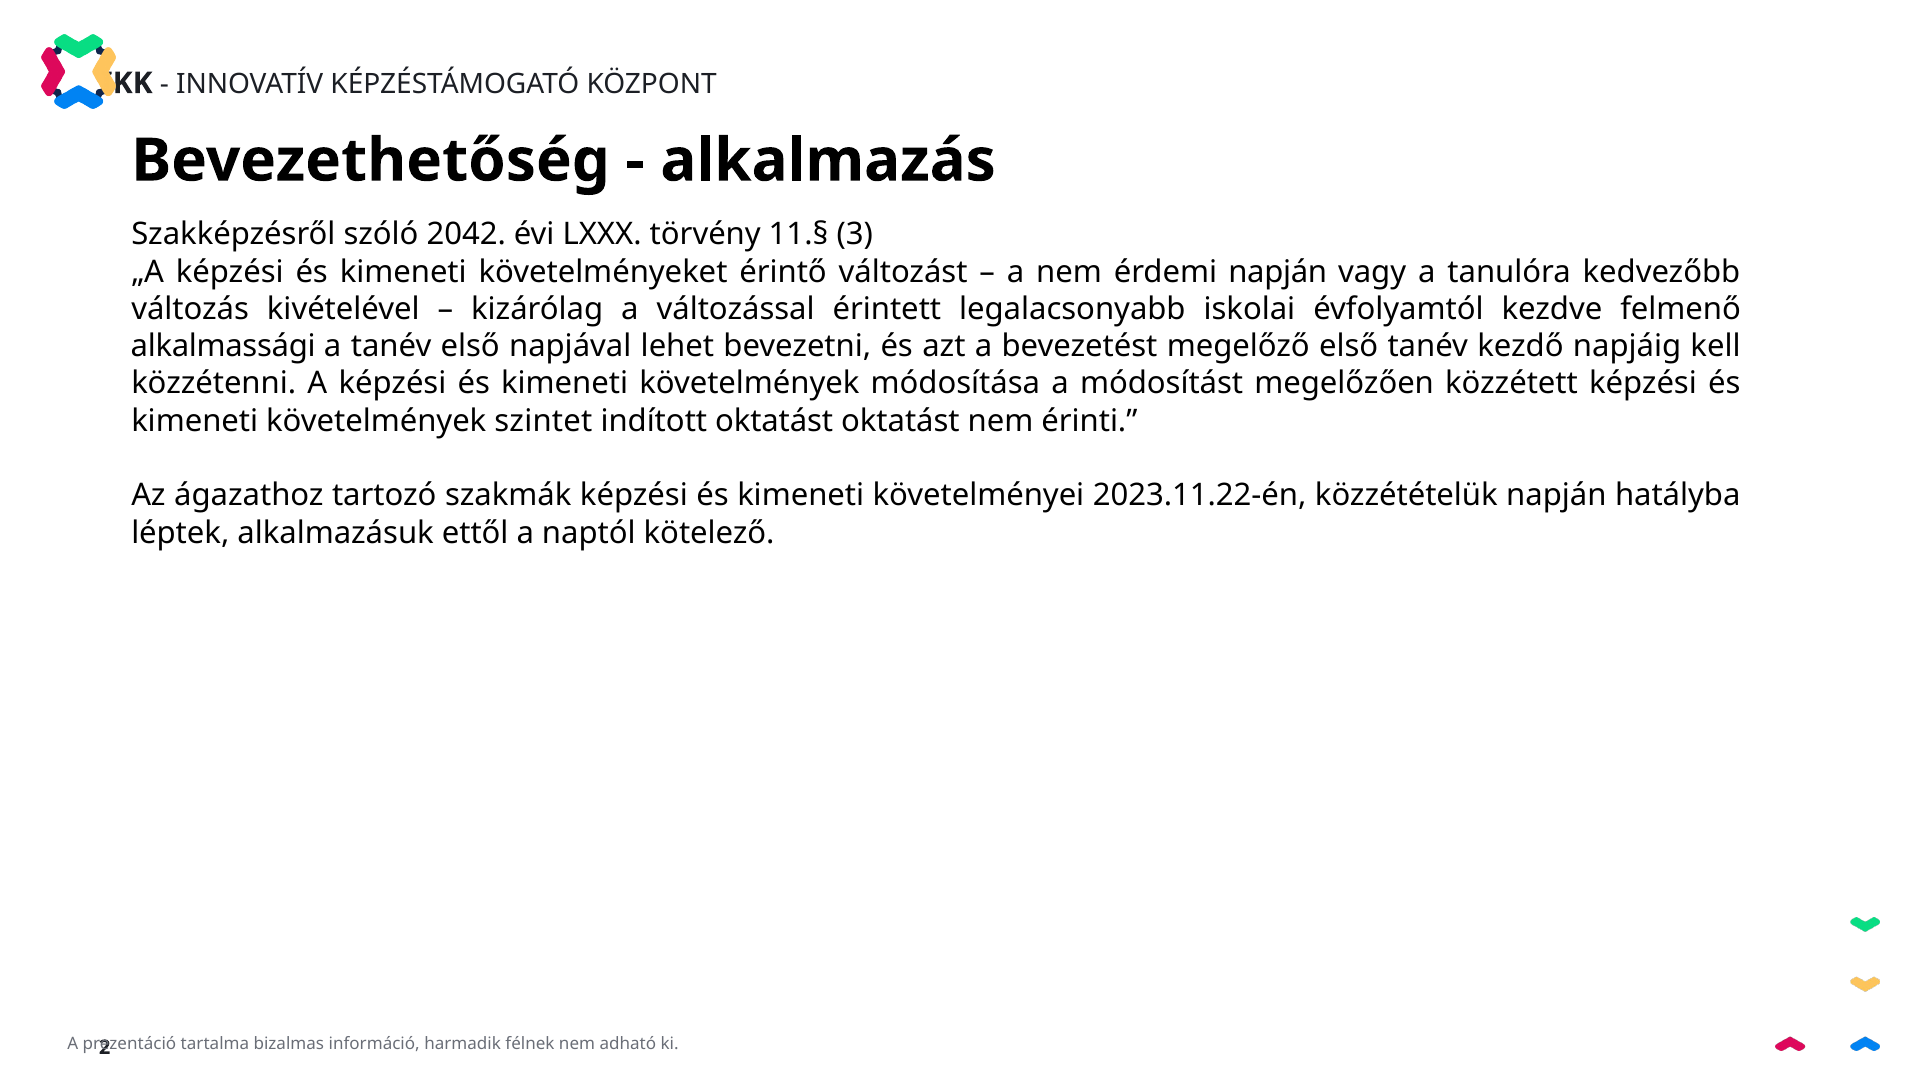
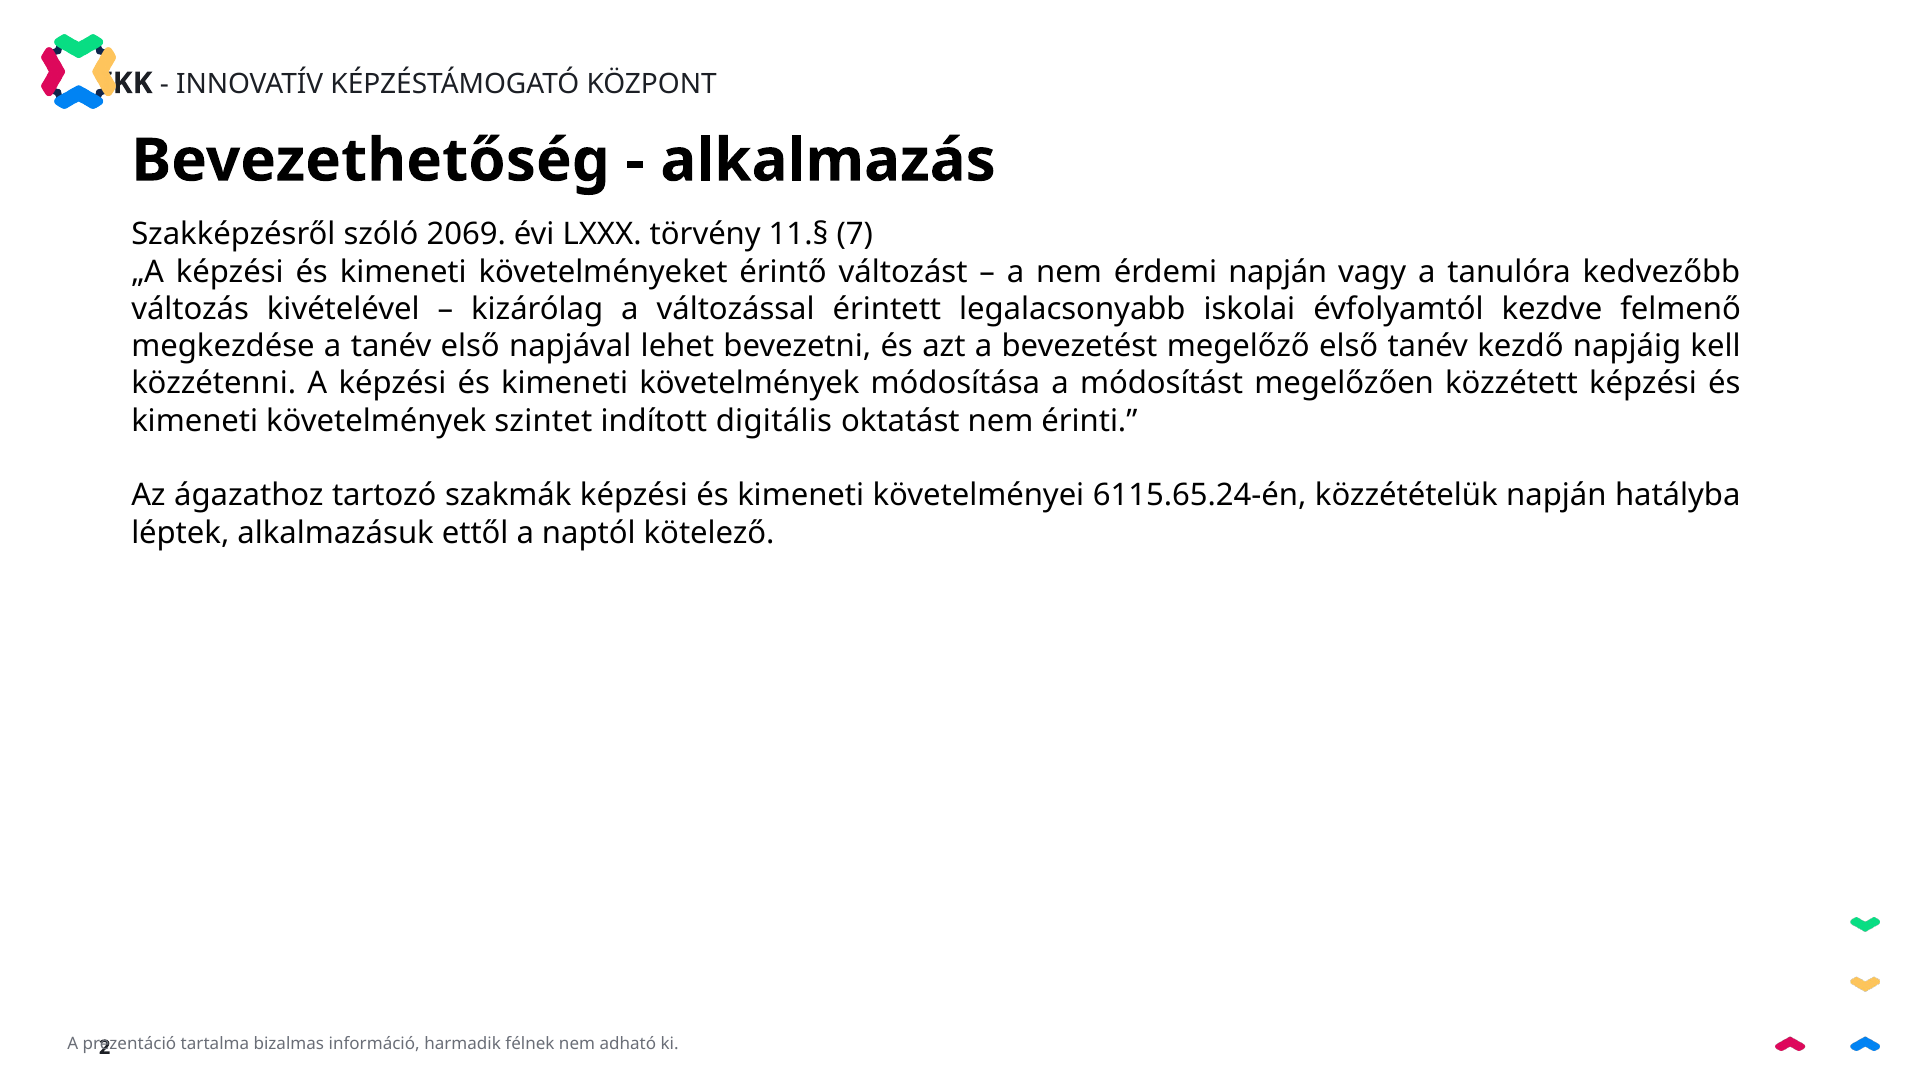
2042: 2042 -> 2069
3: 3 -> 7
alkalmassági: alkalmassági -> megkezdése
indított oktatást: oktatást -> digitális
2023.11.22-én: 2023.11.22-én -> 6115.65.24-én
